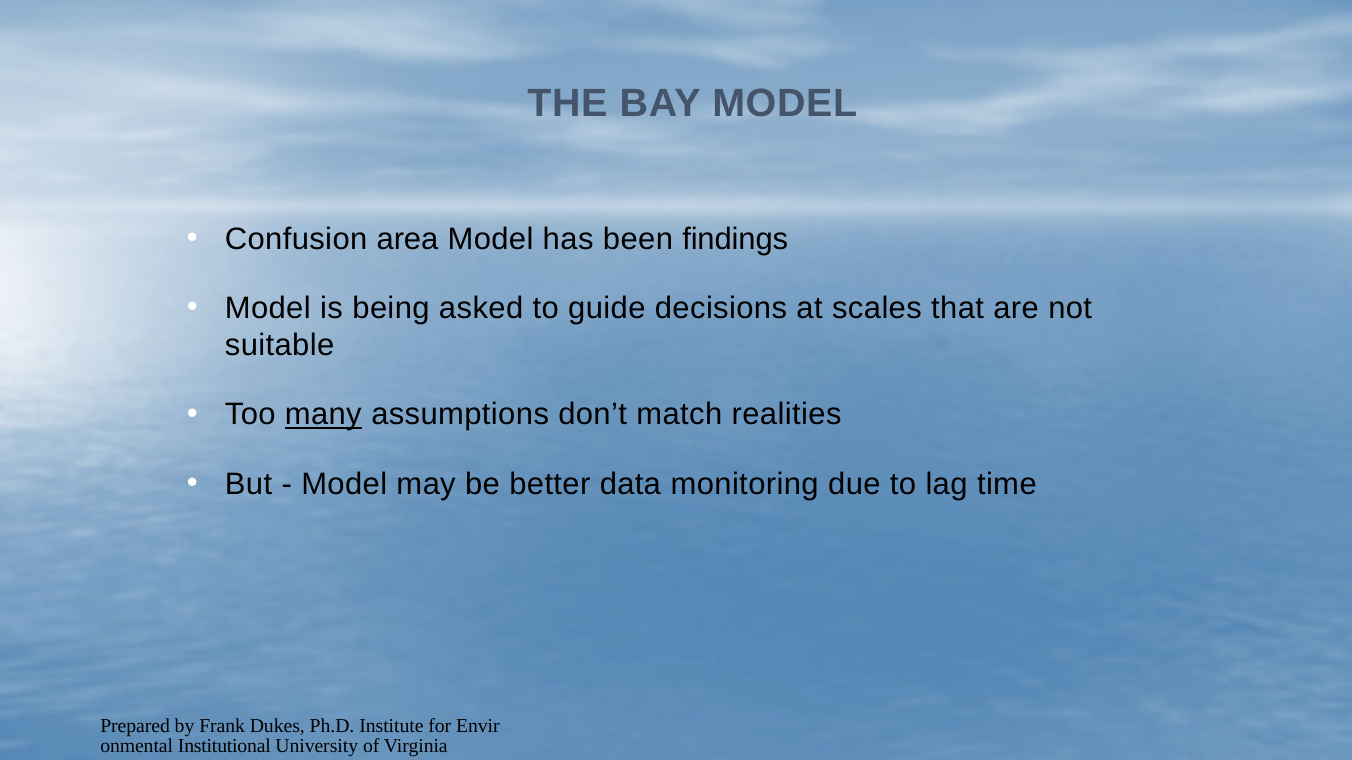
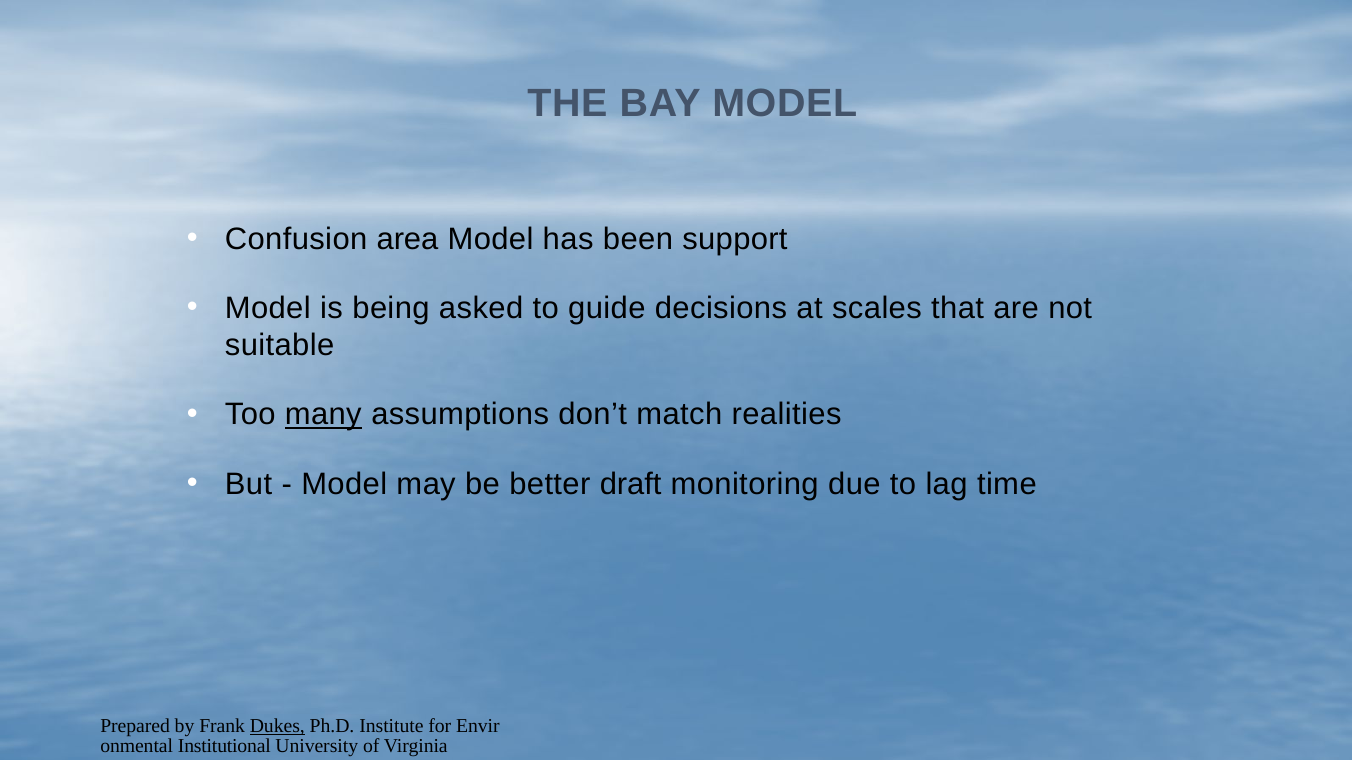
findings: findings -> support
data: data -> draft
Dukes underline: none -> present
